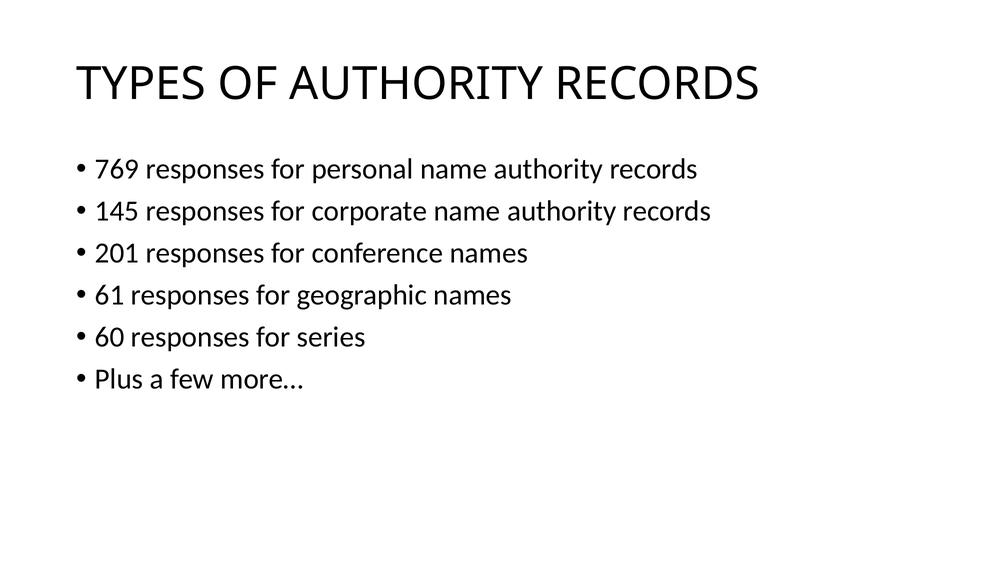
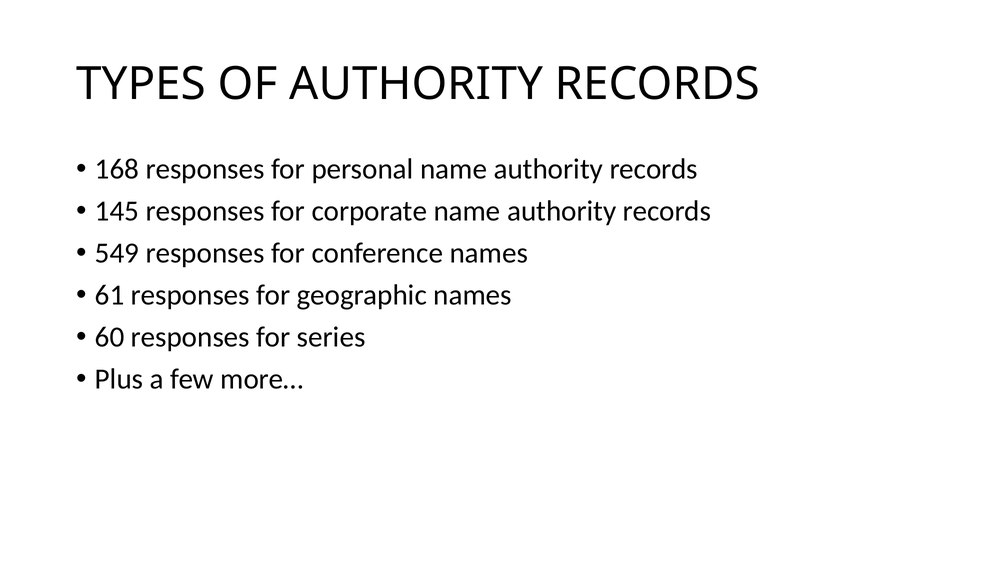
769: 769 -> 168
201: 201 -> 549
